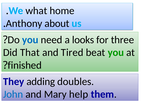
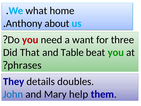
you at (30, 40) colour: blue -> red
looks: looks -> want
Tired: Tired -> Table
finished: finished -> phrases
adding: adding -> details
